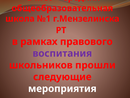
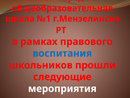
воспитания colour: purple -> blue
